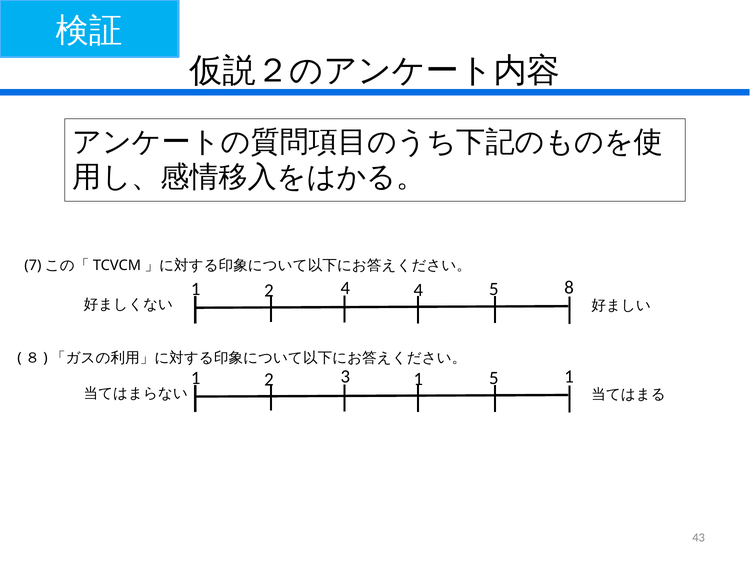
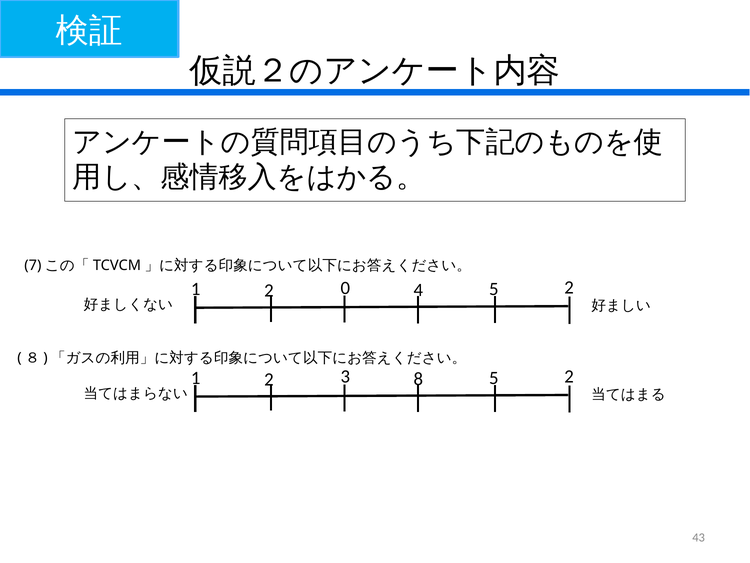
2 4: 4 -> 0
4 5 8: 8 -> 2
3 1: 1 -> 8
1 at (569, 376): 1 -> 2
